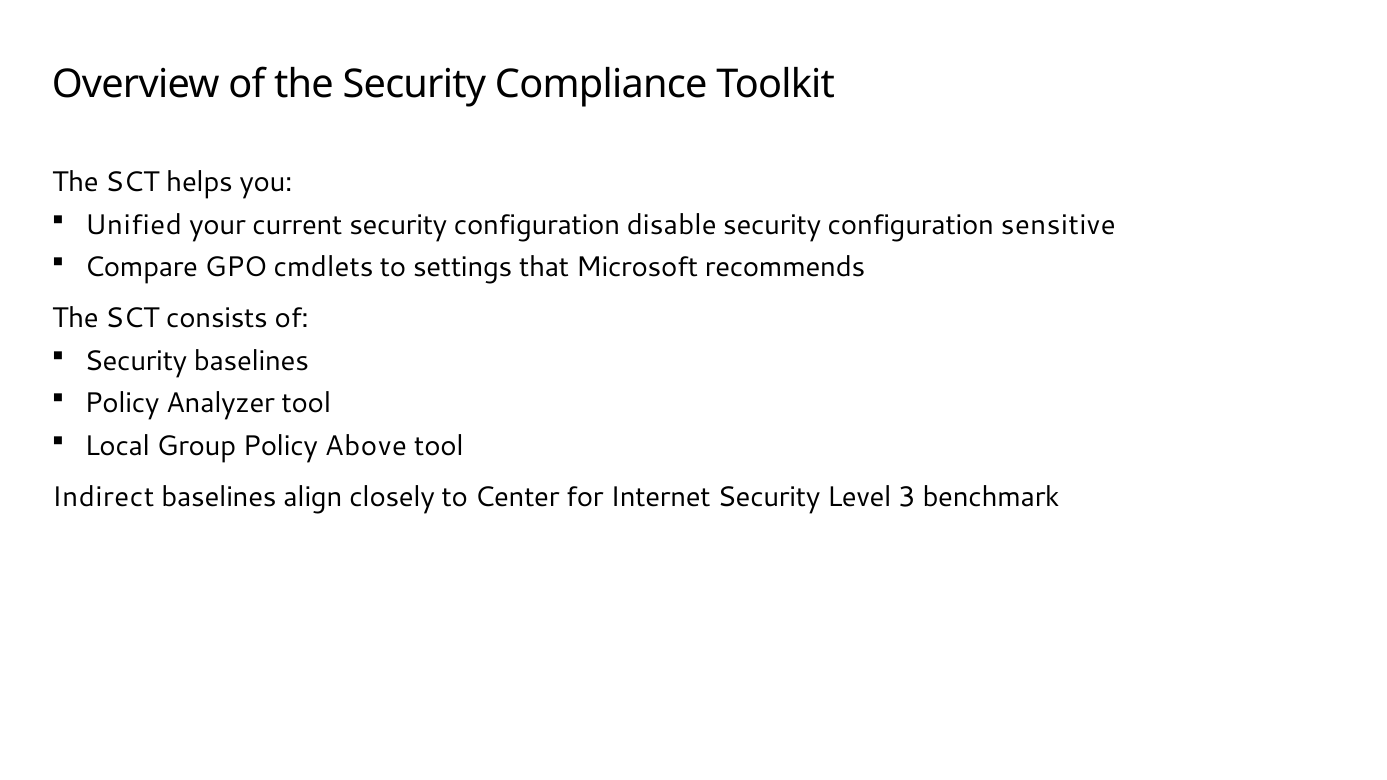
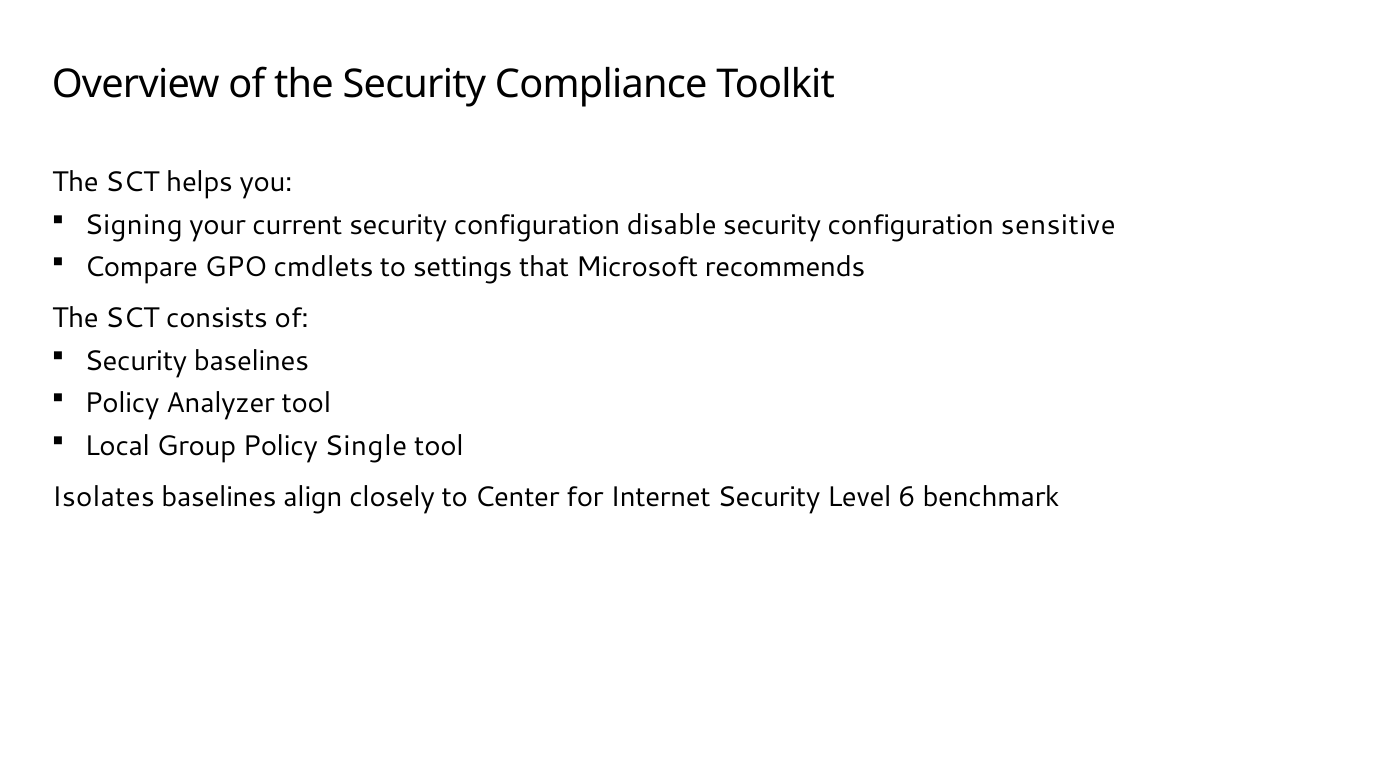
Unified: Unified -> Signing
Above: Above -> Single
Indirect: Indirect -> Isolates
3: 3 -> 6
